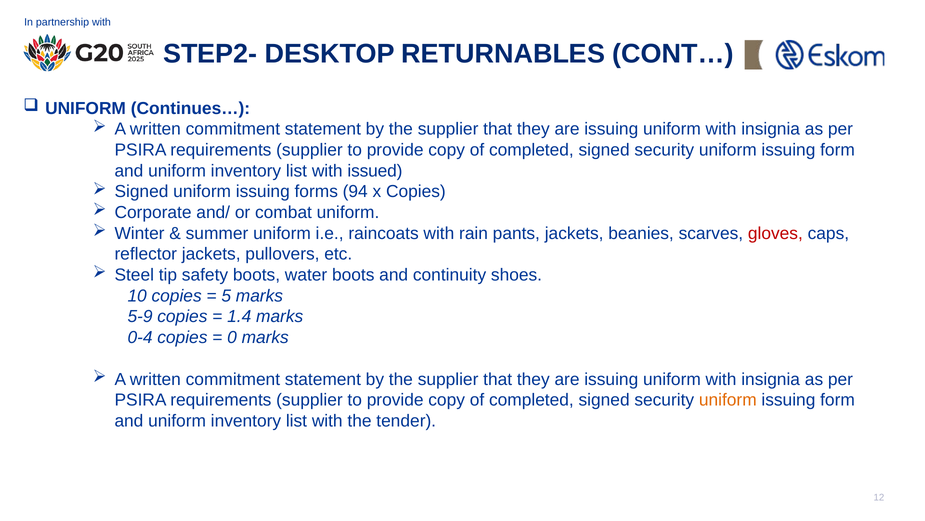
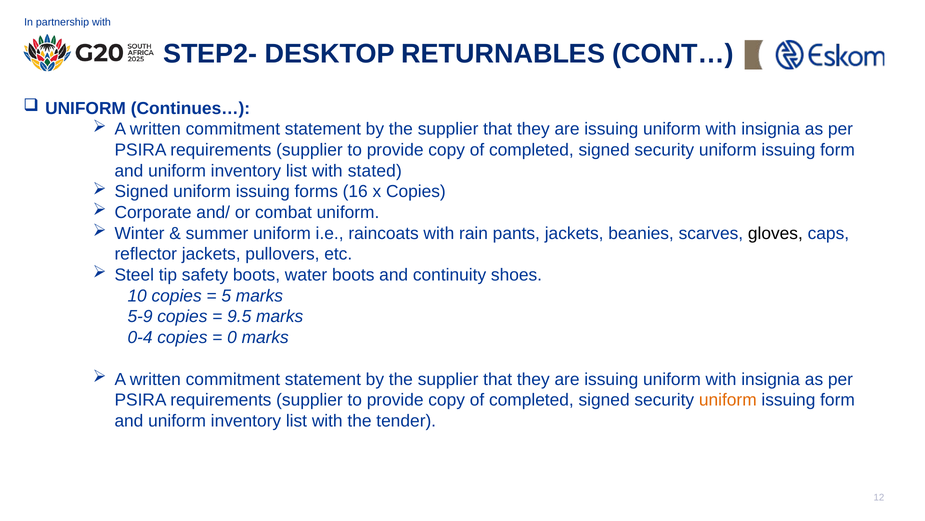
issued: issued -> stated
94: 94 -> 16
gloves colour: red -> black
1.4: 1.4 -> 9.5
